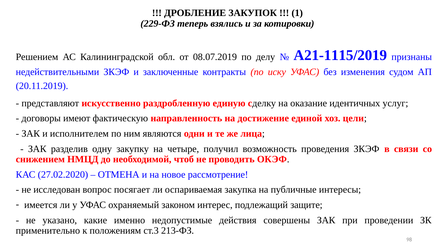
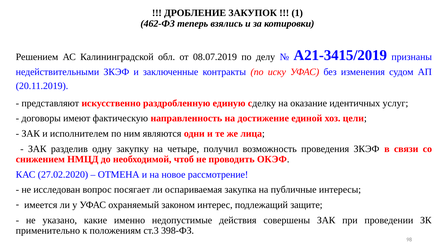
229-ФЗ: 229-ФЗ -> 462-ФЗ
А21-1115/2019: А21-1115/2019 -> А21-3415/2019
213-ФЗ: 213-ФЗ -> 398-ФЗ
